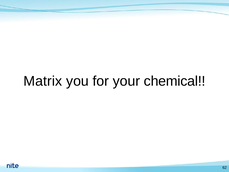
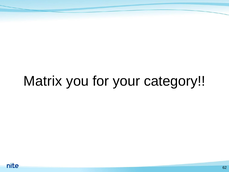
chemical: chemical -> category
